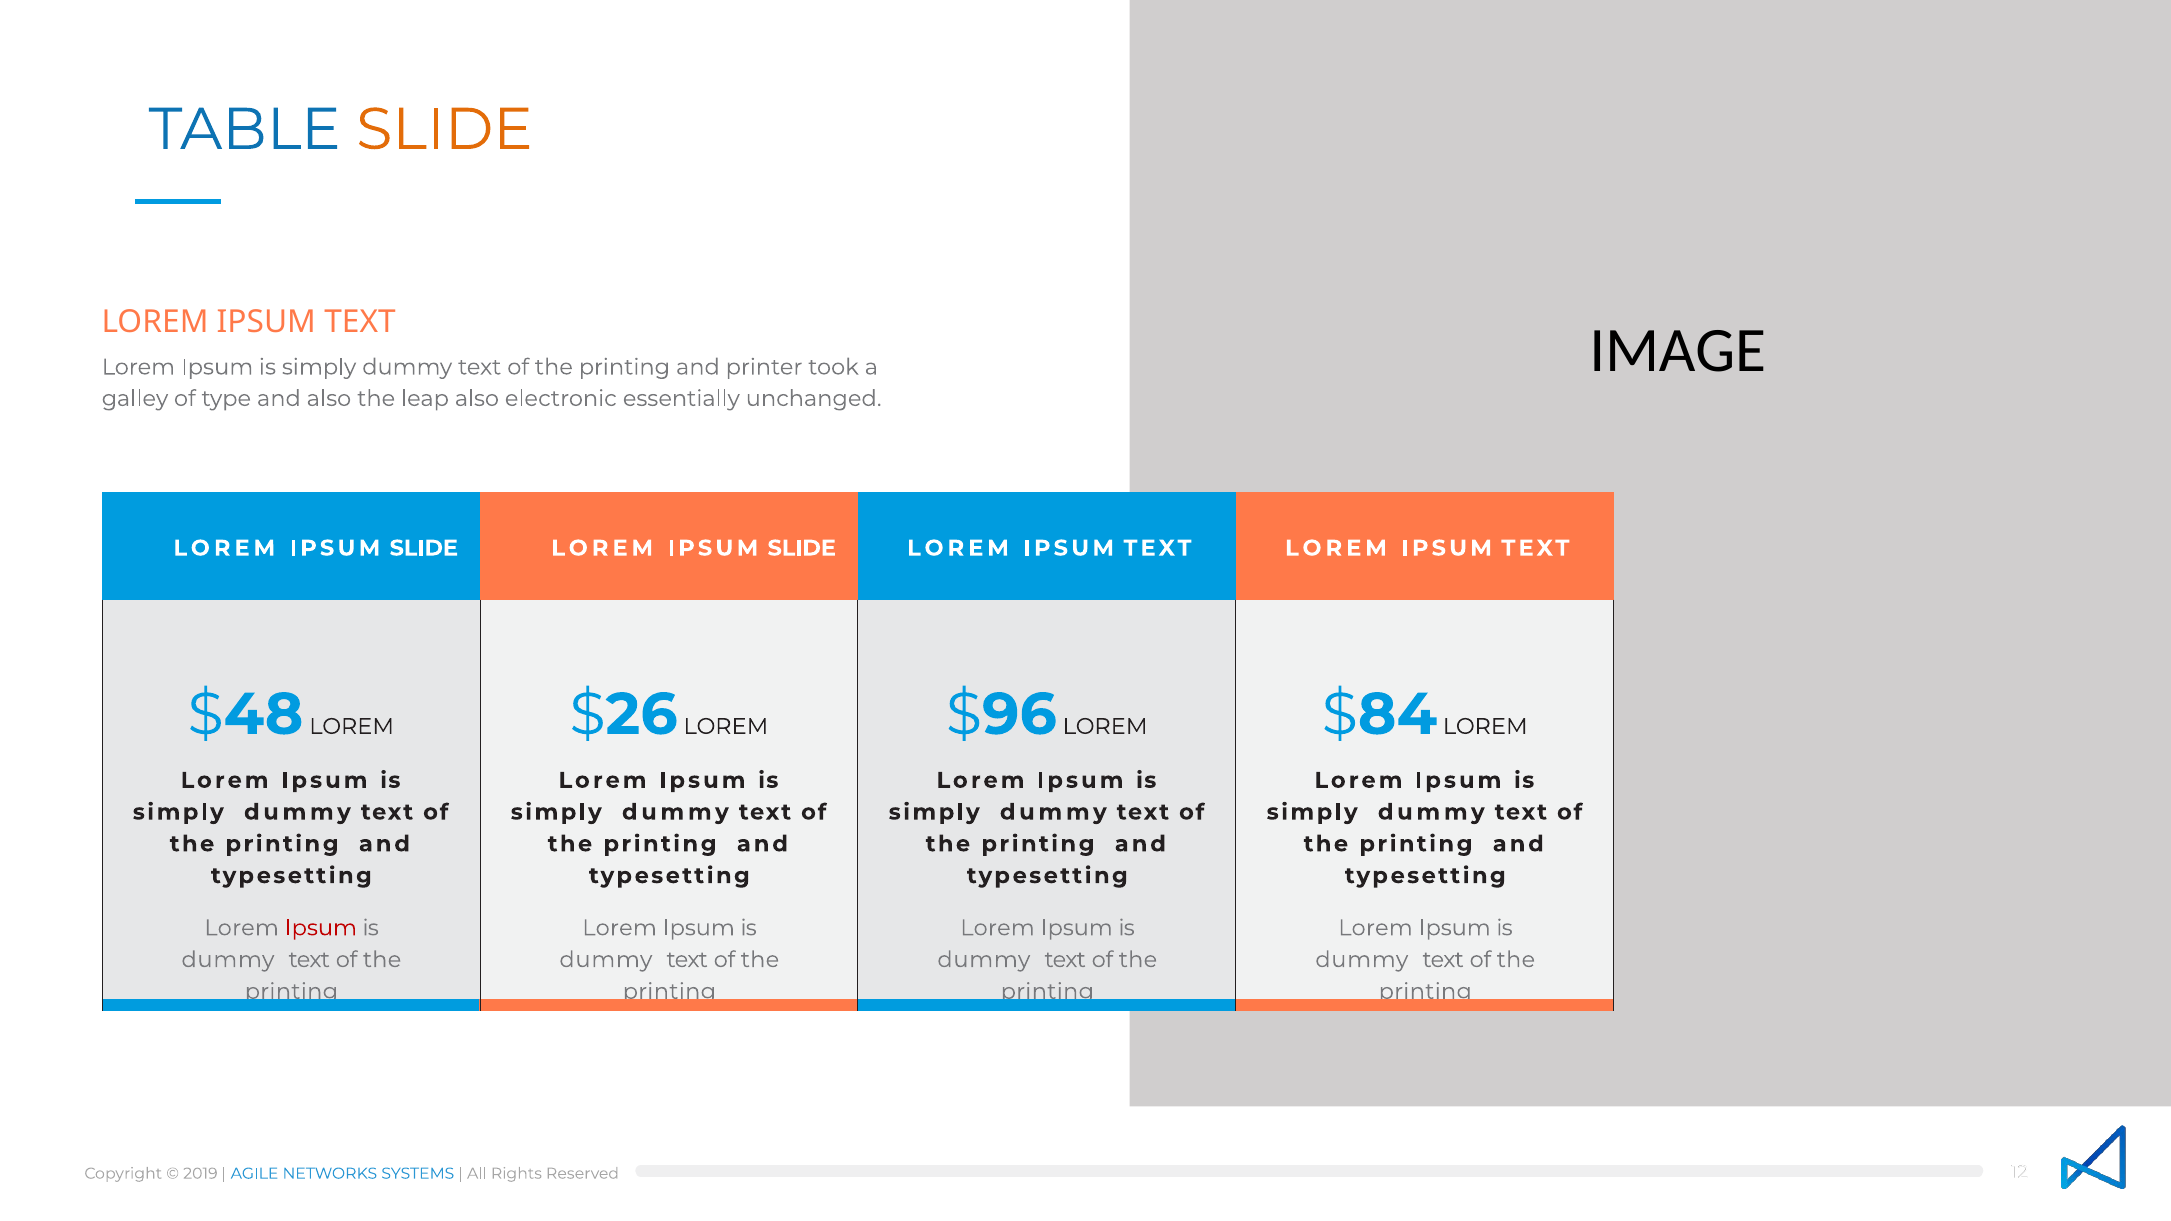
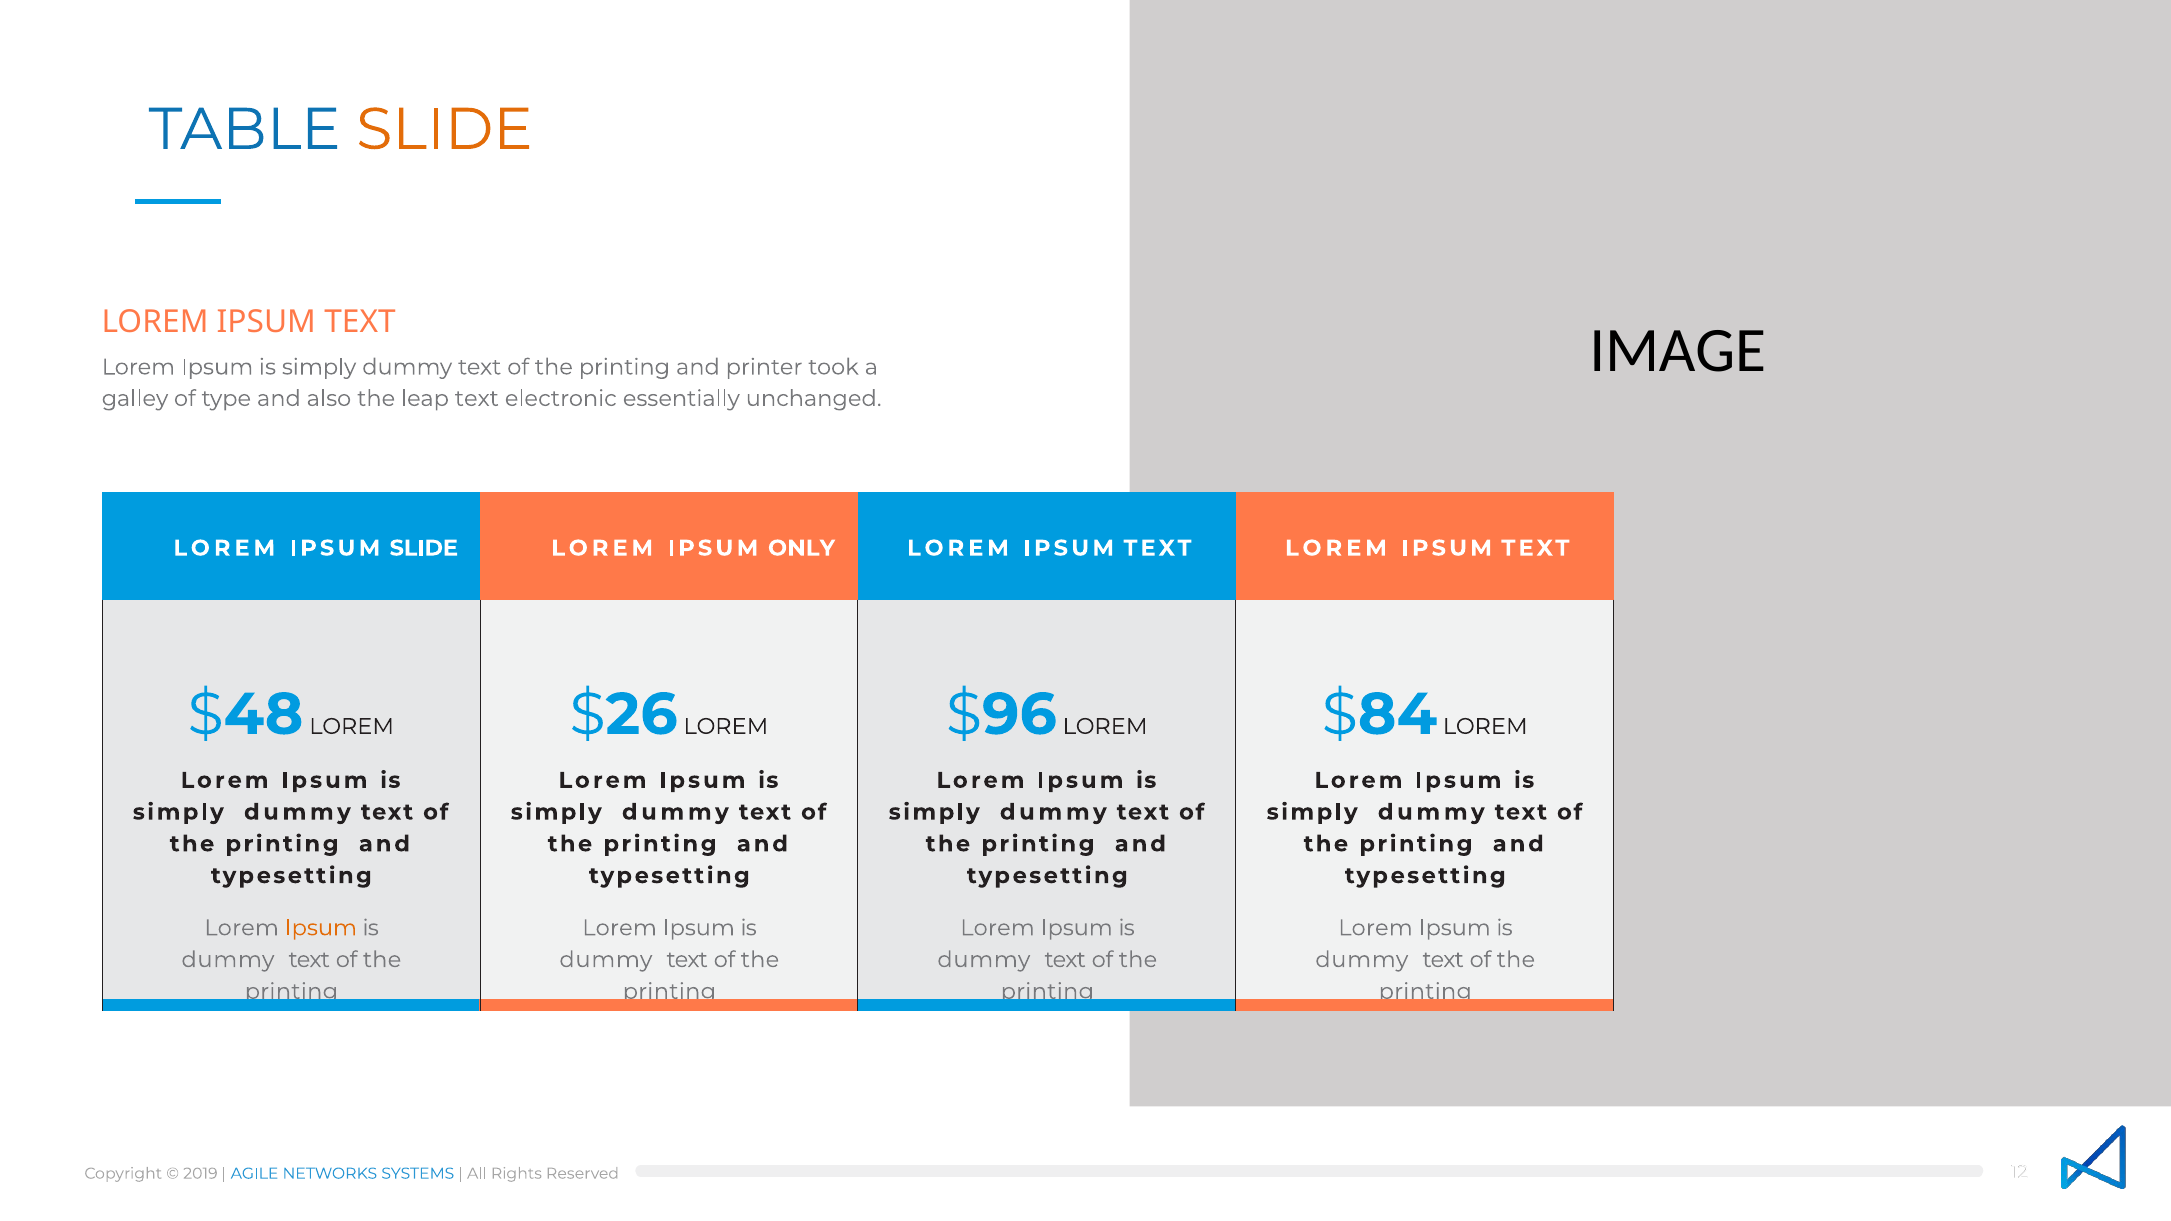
leap also: also -> text
SLIDE at (802, 548): SLIDE -> ONLY
Ipsum at (321, 928) colour: red -> orange
